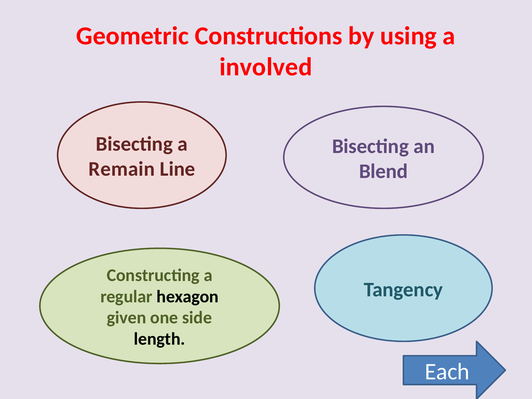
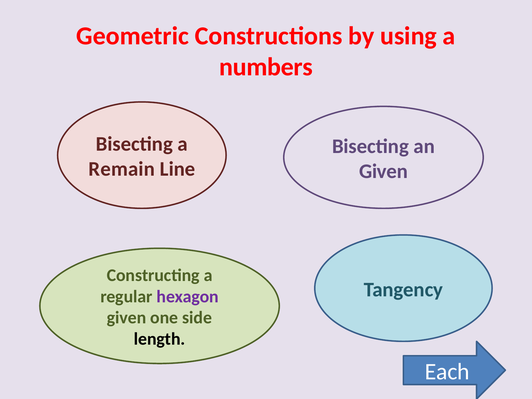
involved: involved -> numbers
Blend at (383, 171): Blend -> Given
hexagon colour: black -> purple
